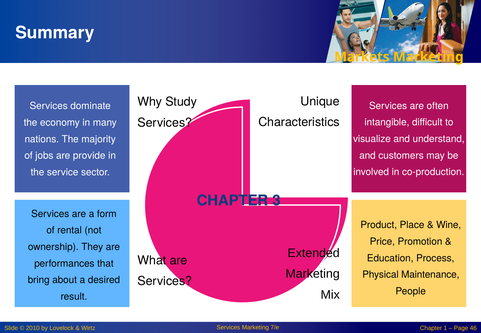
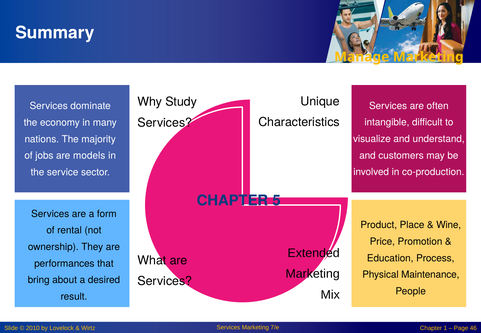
Markets: Markets -> Manage
provide: provide -> models
3: 3 -> 5
